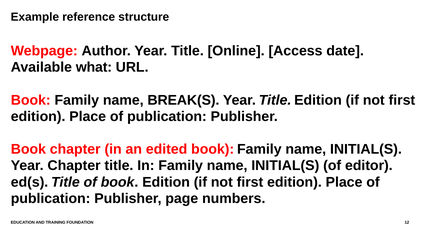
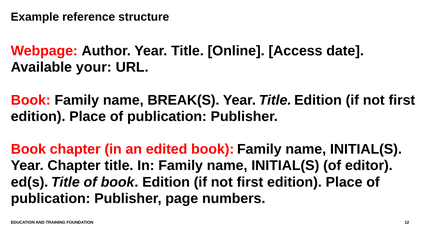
what: what -> your
